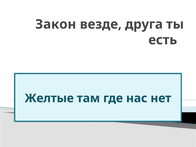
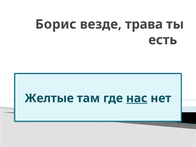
Закон: Закон -> Борис
друга: друга -> трава
нас underline: none -> present
